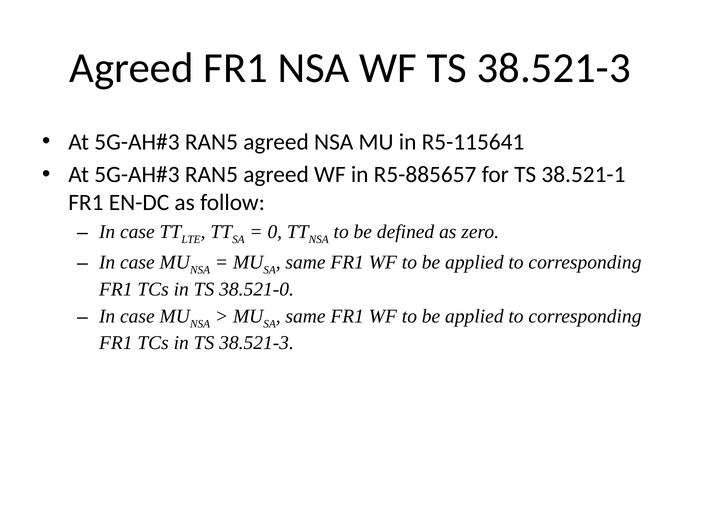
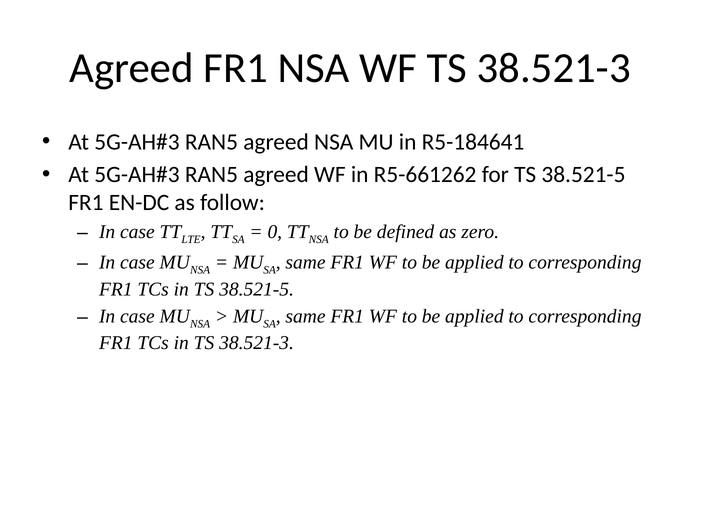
R5-115641: R5-115641 -> R5-184641
R5-885657: R5-885657 -> R5-661262
for TS 38.521-1: 38.521-1 -> 38.521-5
in TS 38.521-0: 38.521-0 -> 38.521-5
